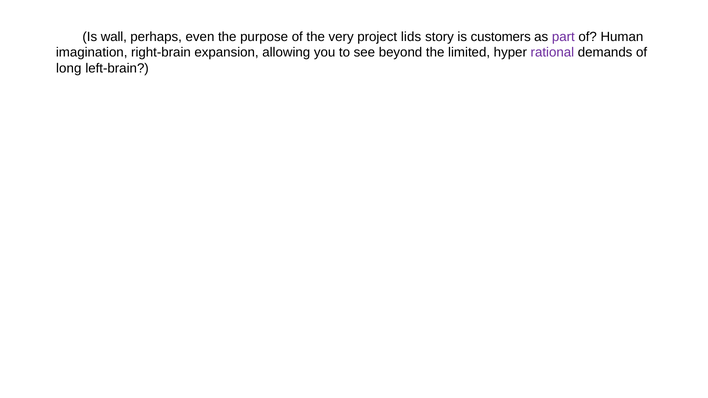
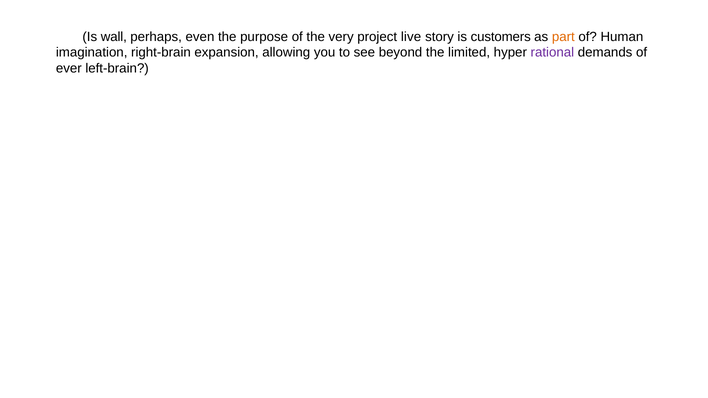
lids: lids -> live
part colour: purple -> orange
long: long -> ever
